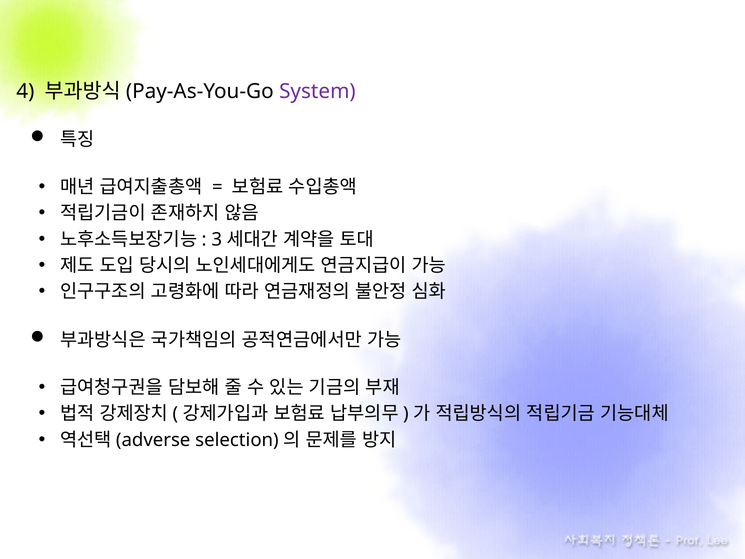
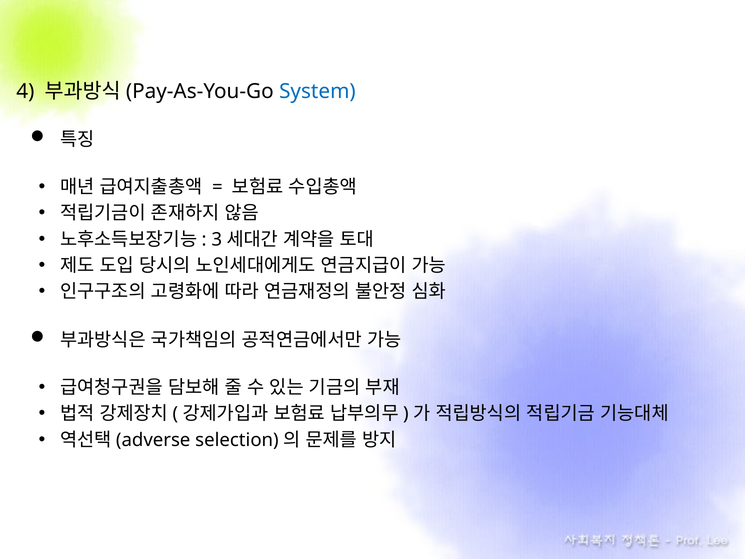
System colour: purple -> blue
